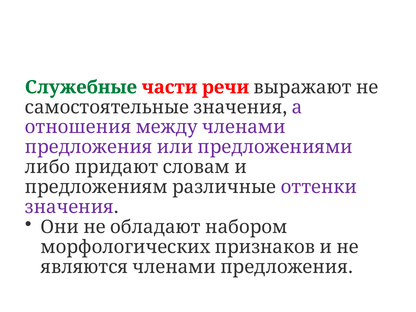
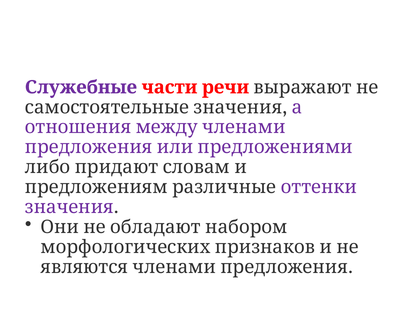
Служебные colour: green -> purple
